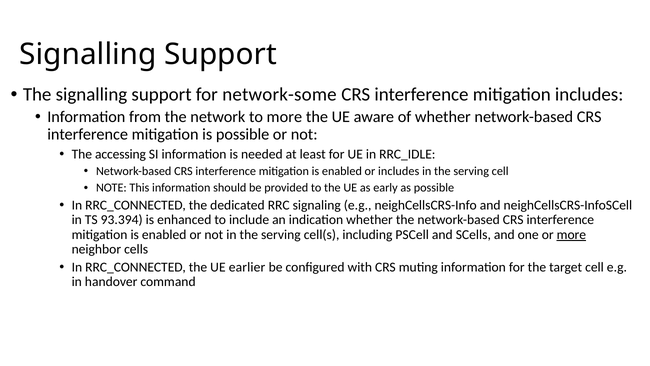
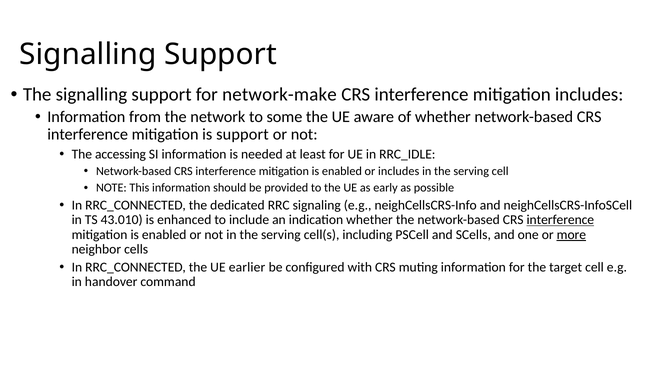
network-some: network-some -> network-make
to more: more -> some
is possible: possible -> support
93.394: 93.394 -> 43.010
interference at (560, 220) underline: none -> present
